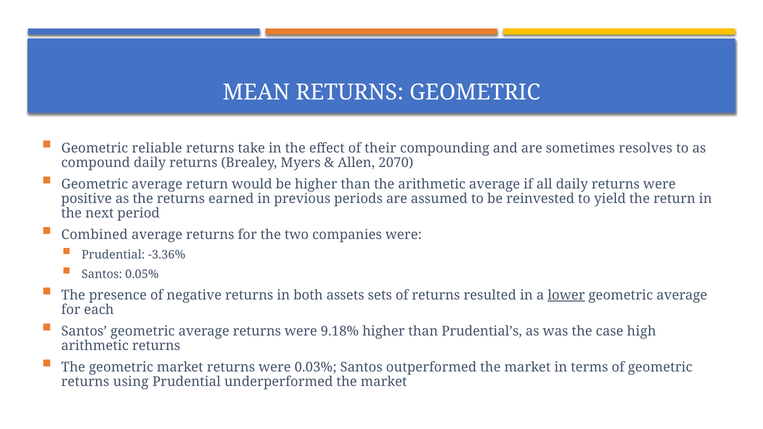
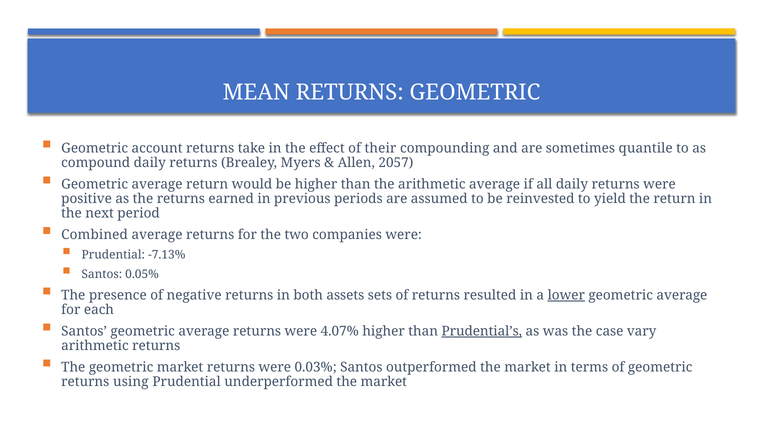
reliable: reliable -> account
resolves: resolves -> quantile
2070: 2070 -> 2057
-3.36%: -3.36% -> -7.13%
9.18%: 9.18% -> 4.07%
Prudential’s underline: none -> present
high: high -> vary
